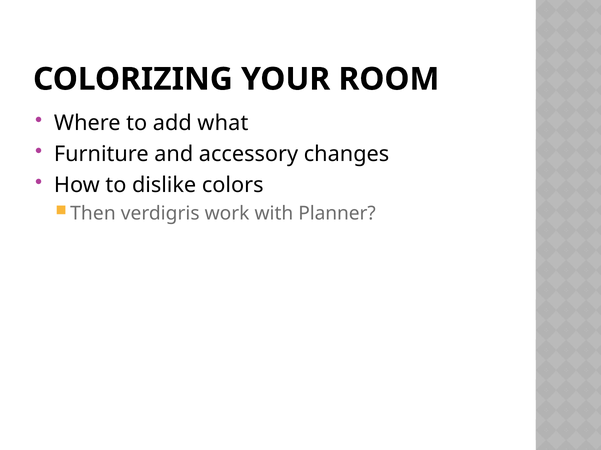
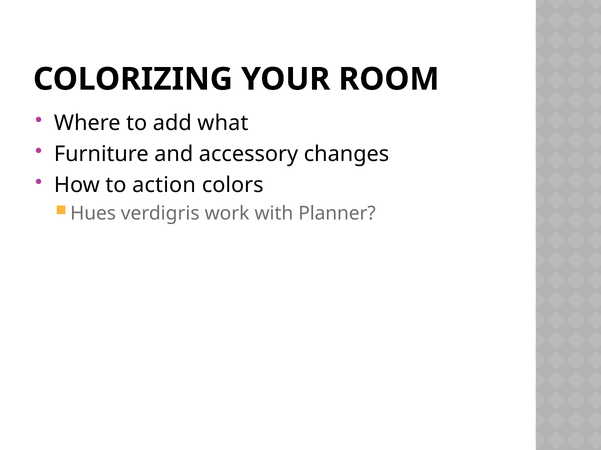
dislike: dislike -> action
Then: Then -> Hues
